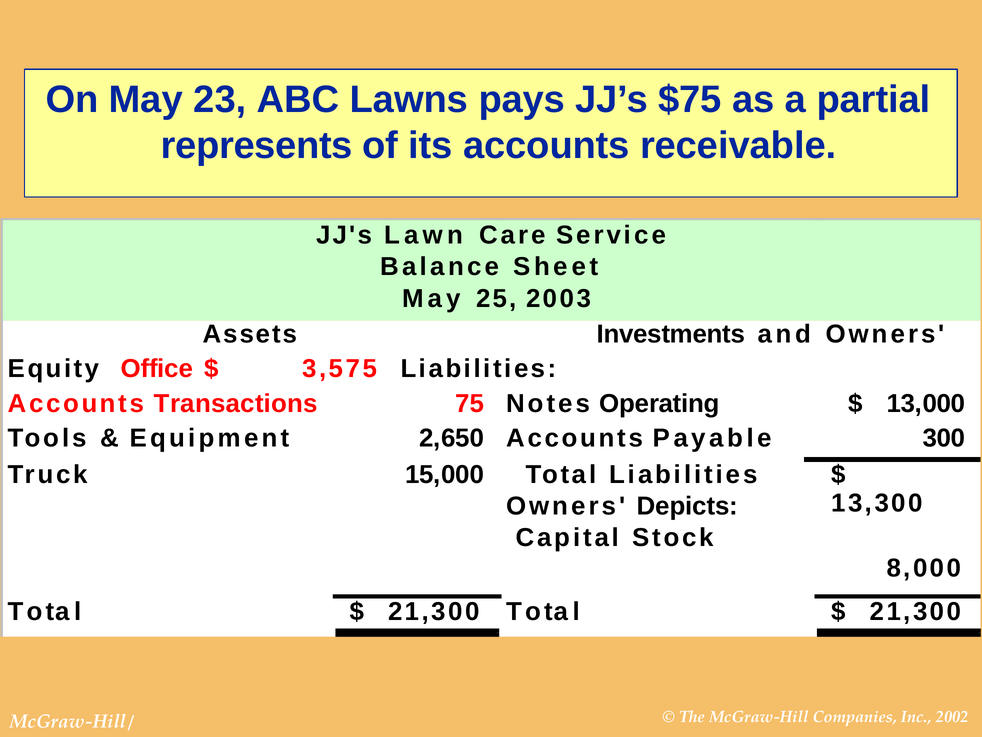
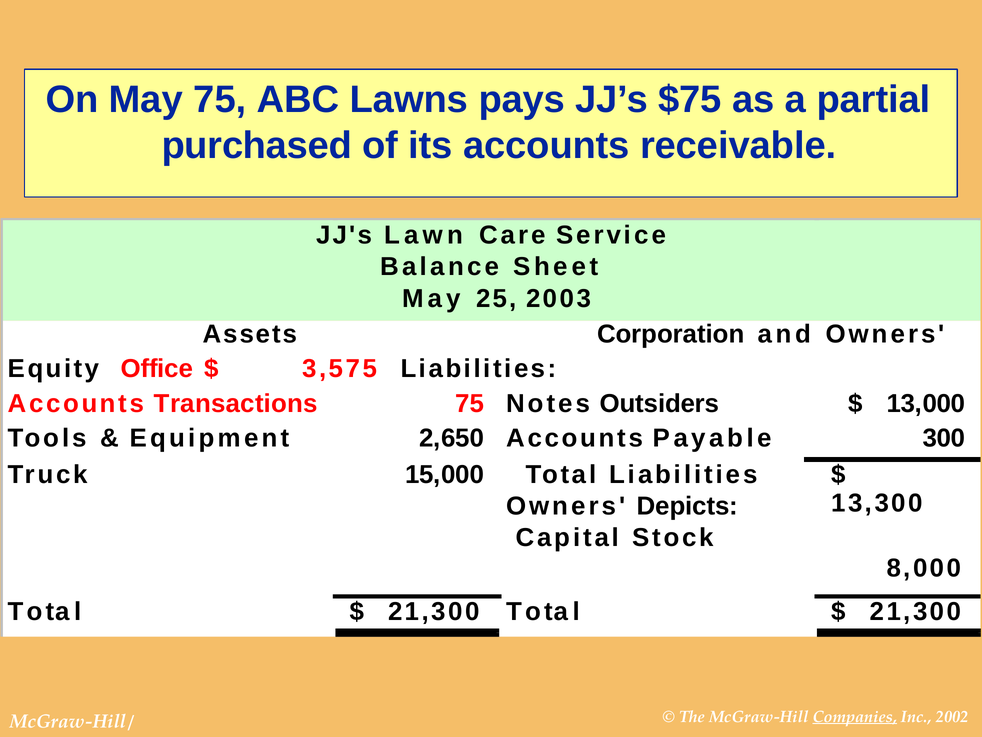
May 23: 23 -> 75
represents: represents -> purchased
Investments: Investments -> Corporation
Operating: Operating -> Outsiders
Companies underline: none -> present
